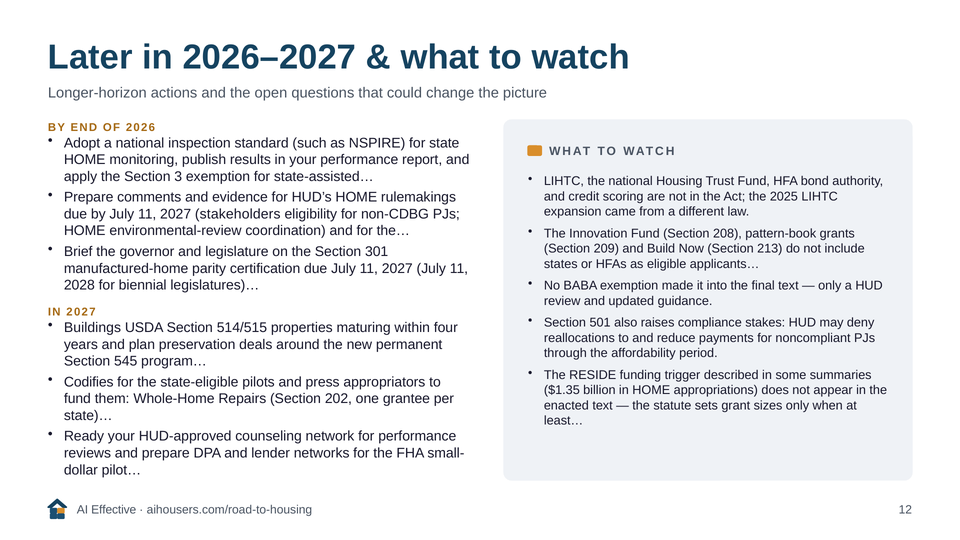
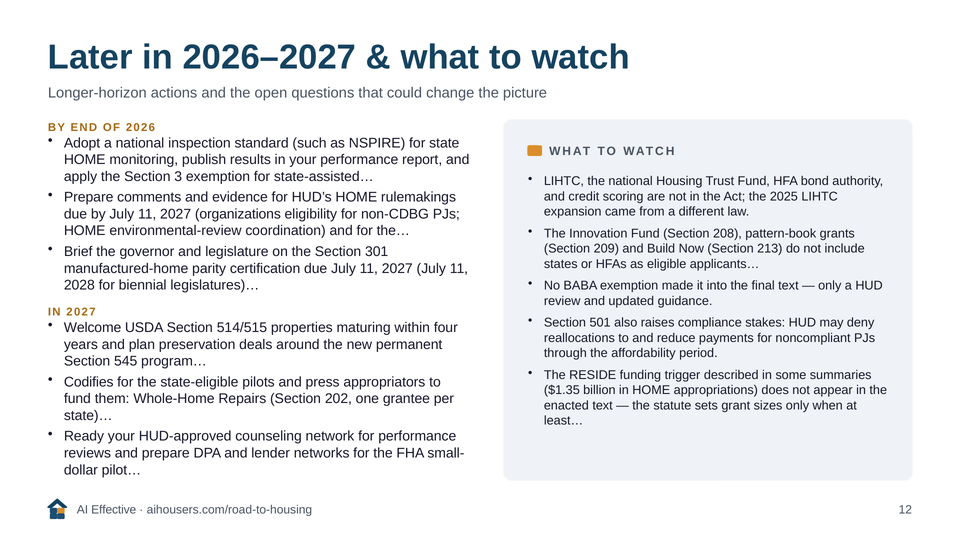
stakeholders: stakeholders -> organizations
Buildings: Buildings -> Welcome
